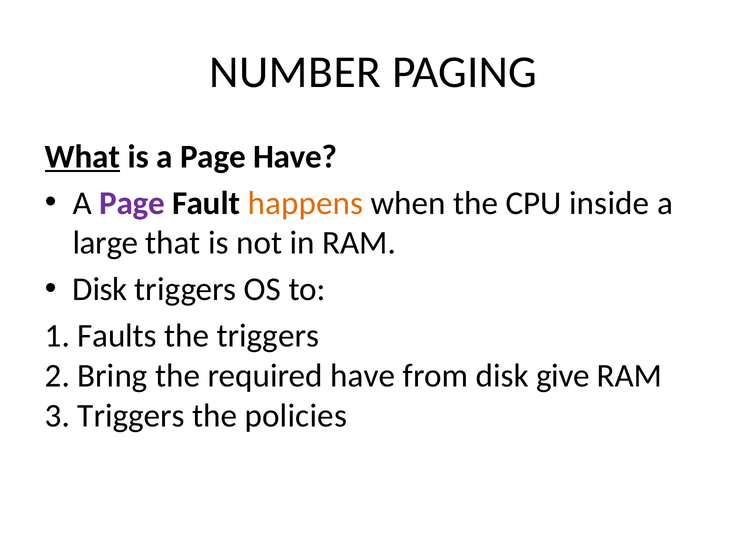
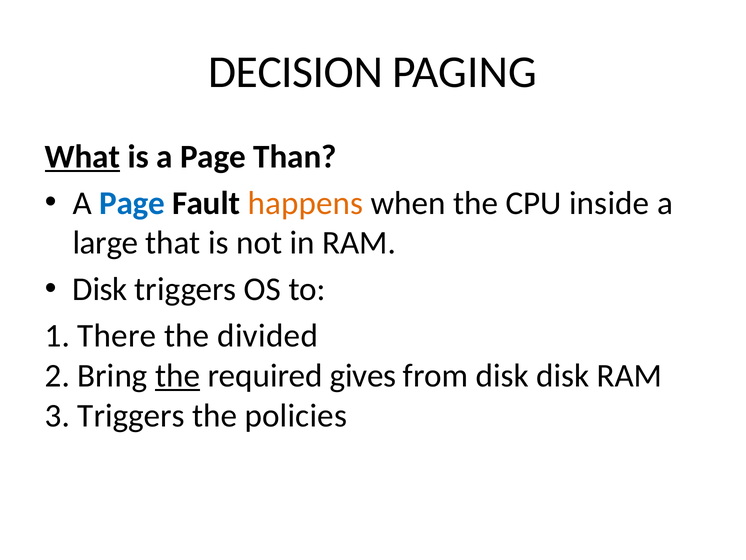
NUMBER: NUMBER -> DECISION
Page Have: Have -> Than
Page at (132, 203) colour: purple -> blue
Faults: Faults -> There
the triggers: triggers -> divided
the at (178, 375) underline: none -> present
required have: have -> gives
disk give: give -> disk
